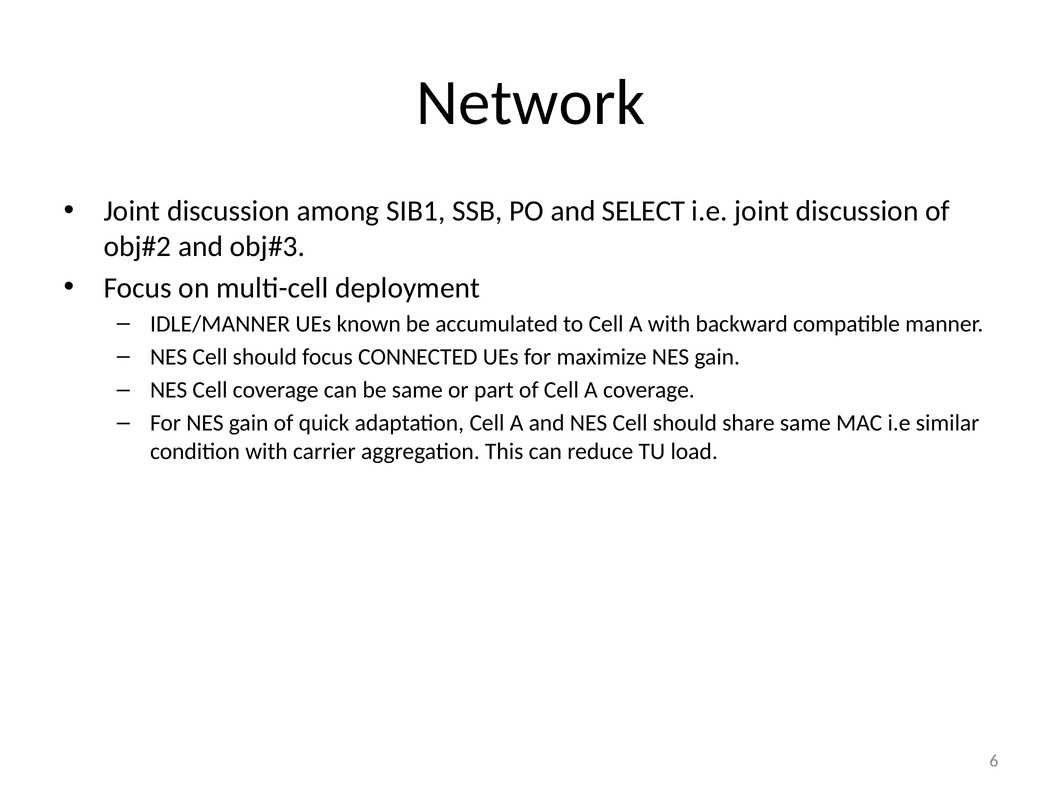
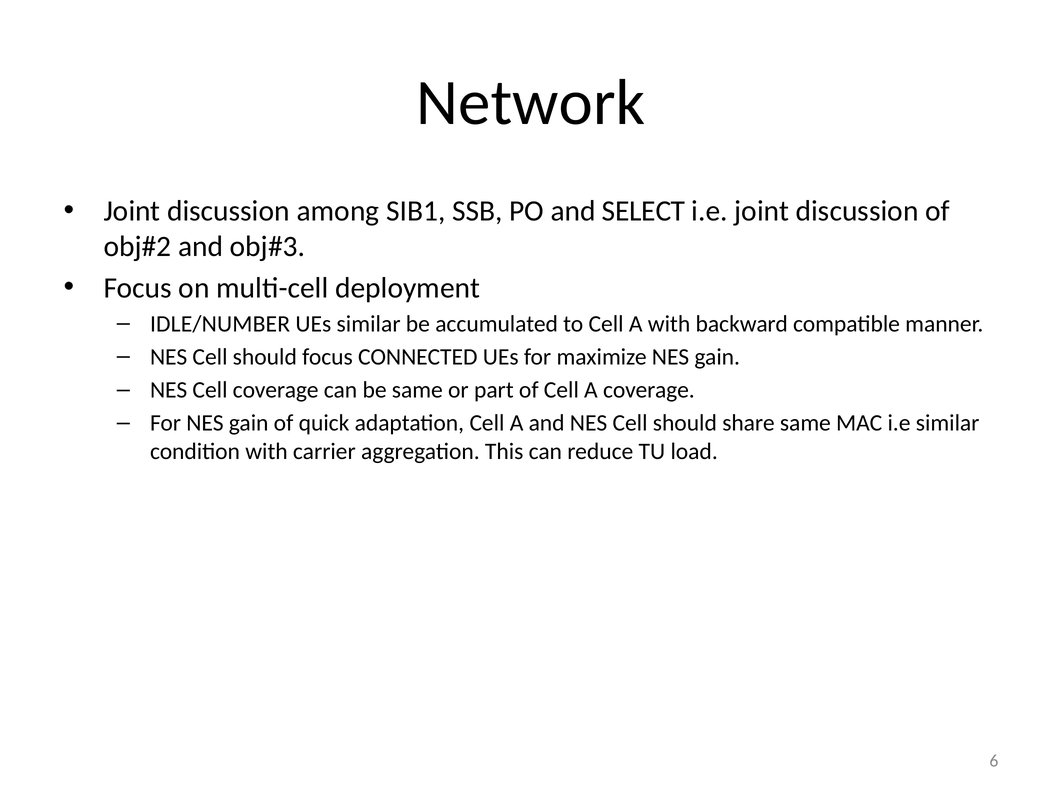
IDLE/MANNER: IDLE/MANNER -> IDLE/NUMBER
UEs known: known -> similar
